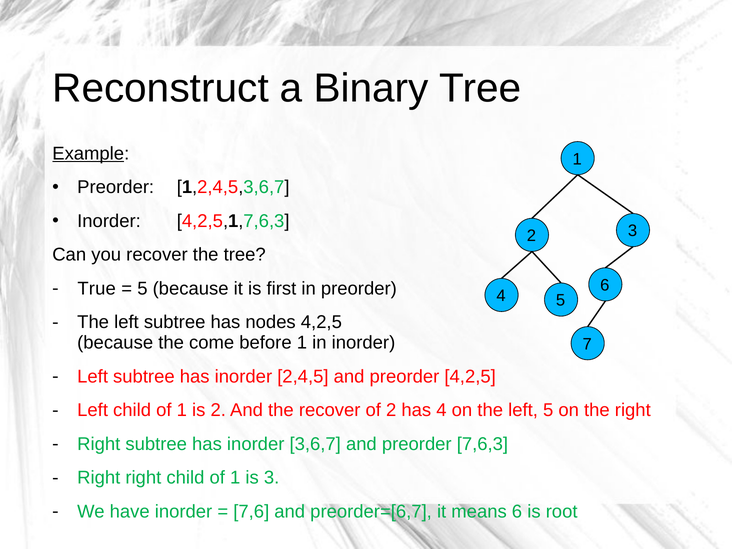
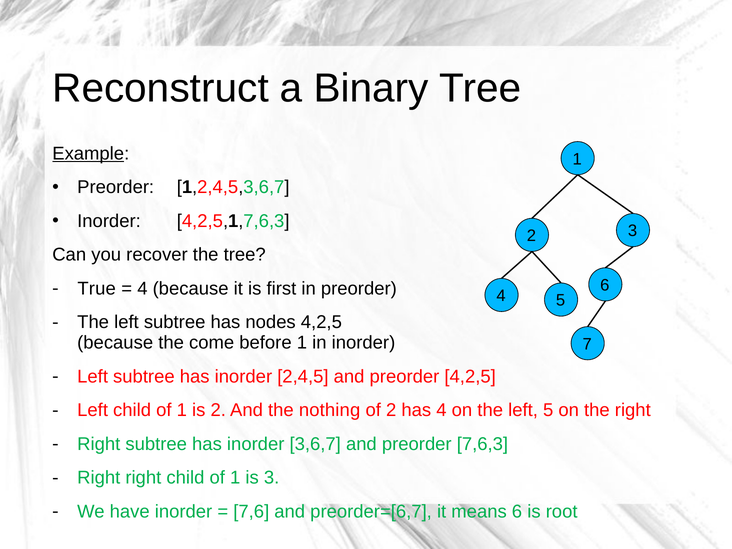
5 at (142, 288): 5 -> 4
the recover: recover -> nothing
